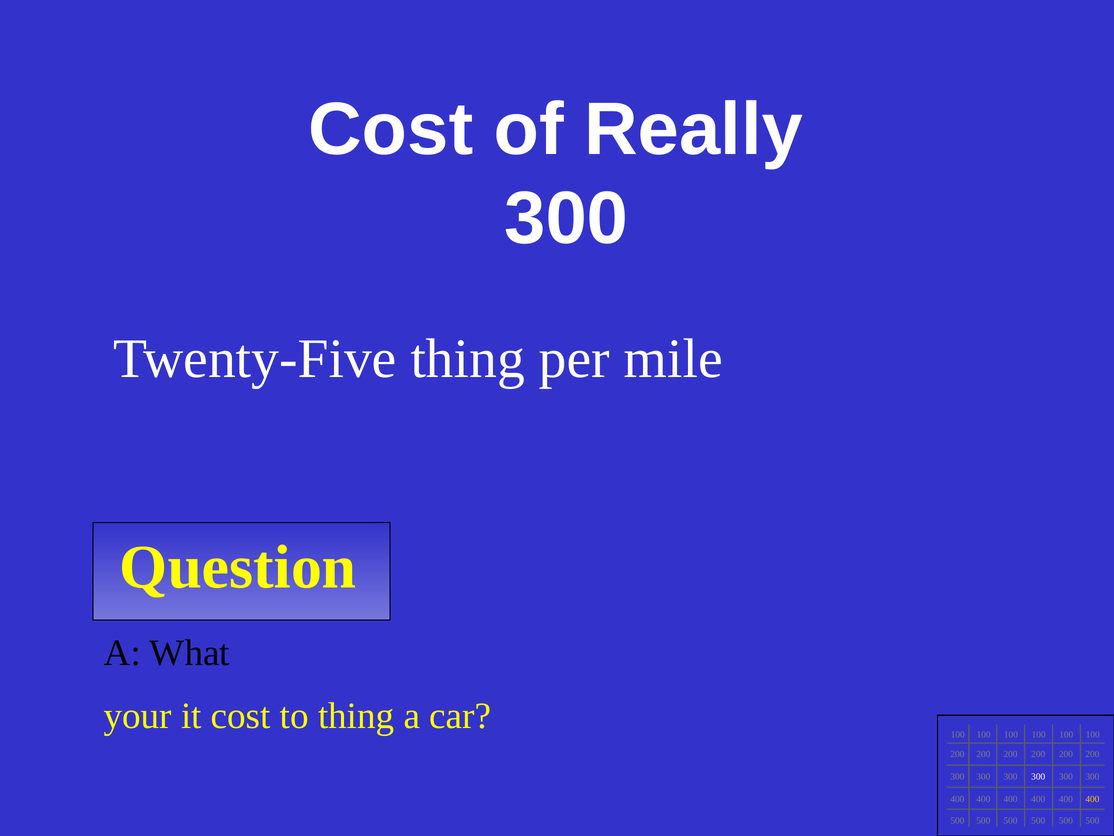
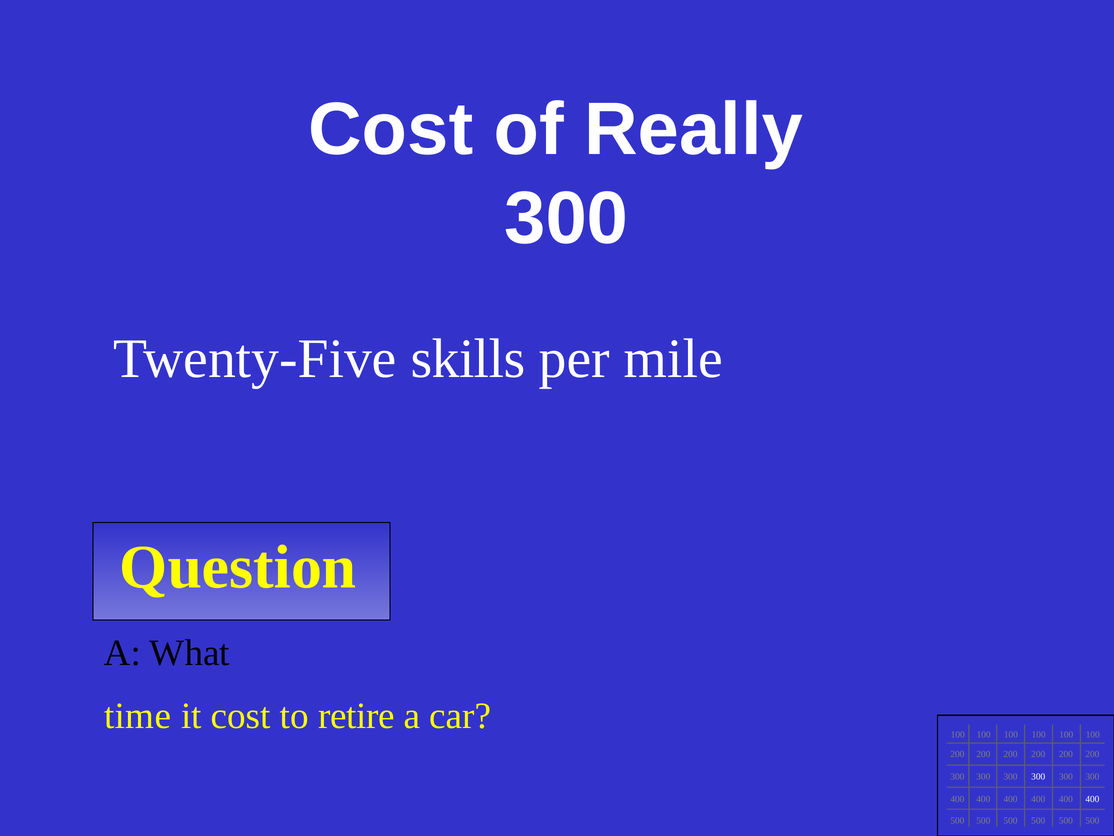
Twenty-Five thing: thing -> skills
your: your -> time
to thing: thing -> retire
400 at (1092, 799) colour: yellow -> white
